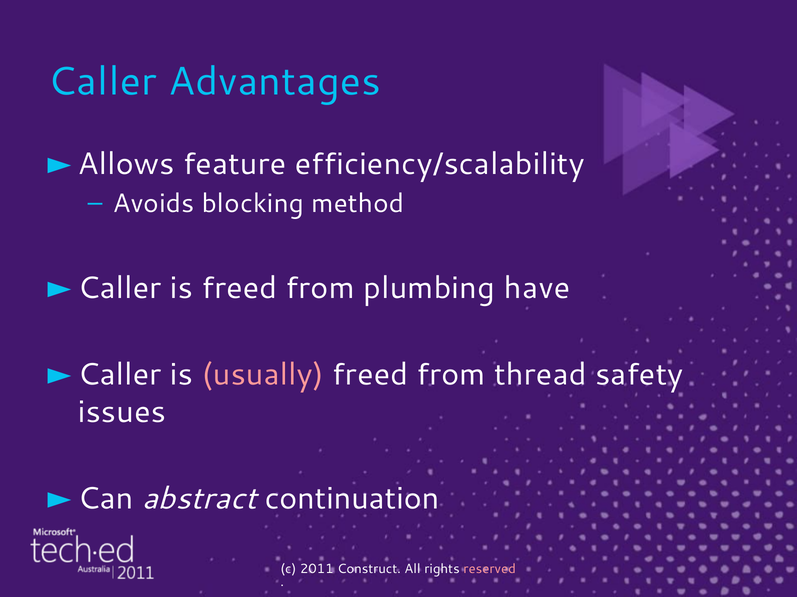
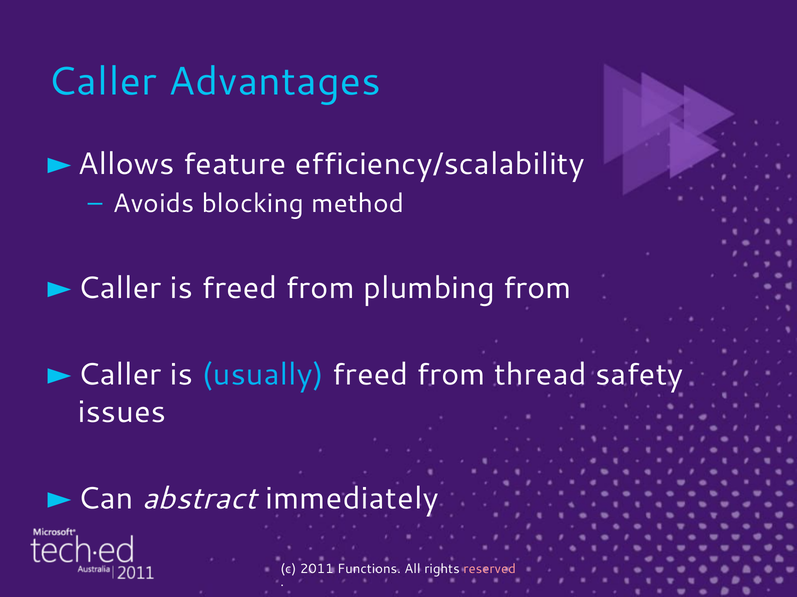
plumbing have: have -> from
usually colour: pink -> light blue
continuation: continuation -> immediately
Construct: Construct -> Functions
